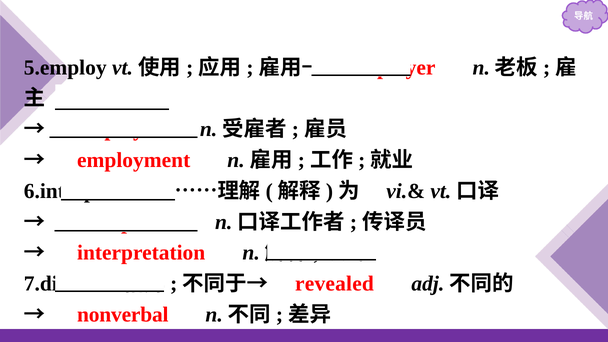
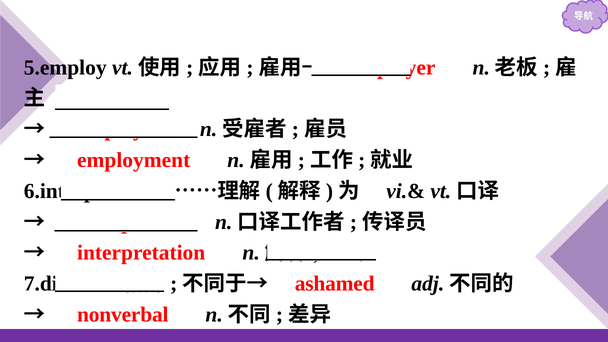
revealed: revealed -> ashamed
